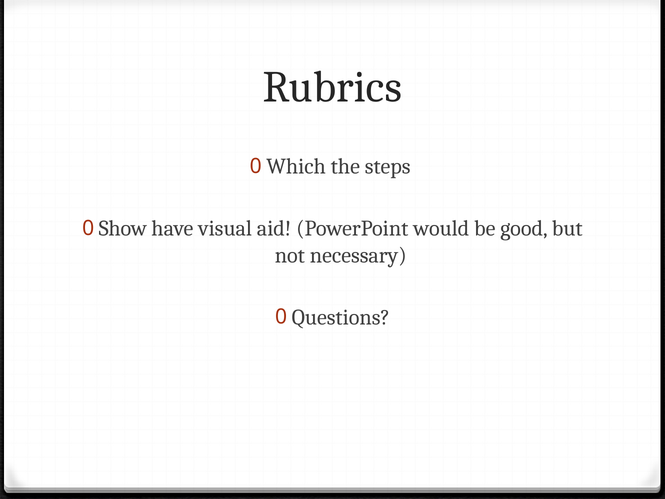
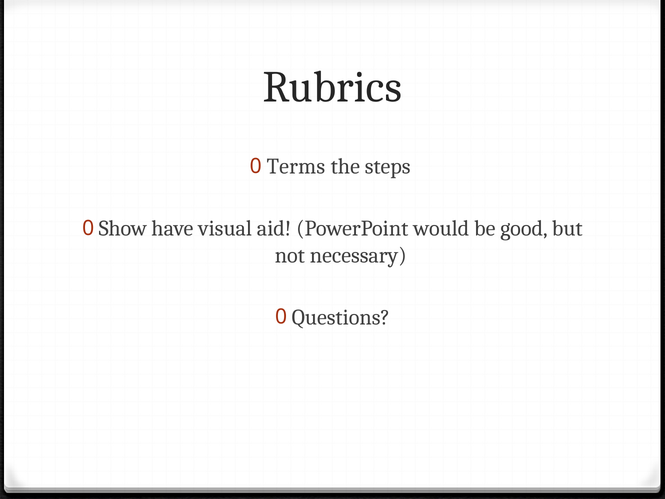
Which: Which -> Terms
